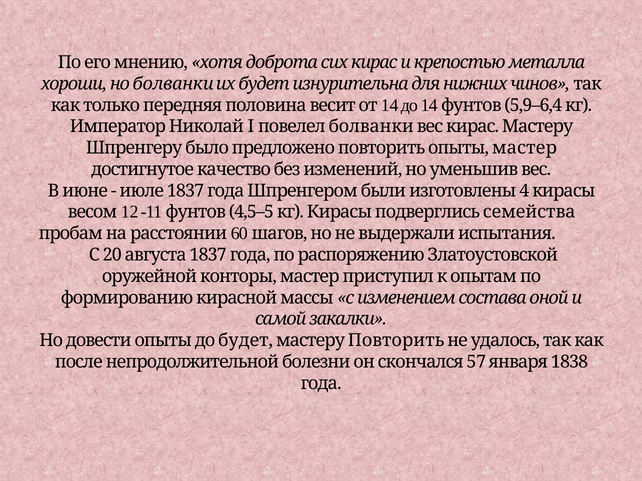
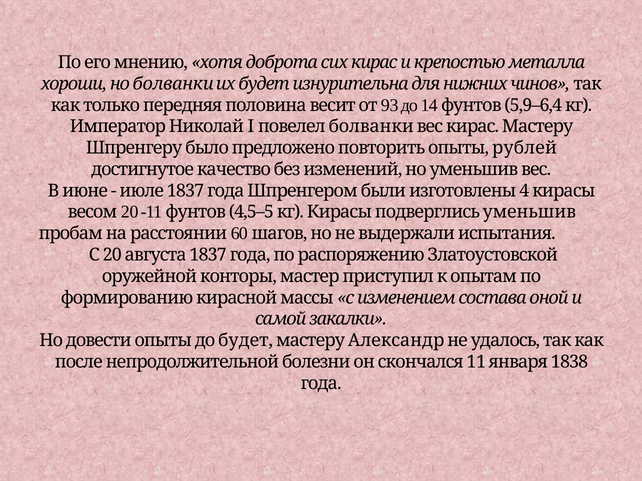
от 14: 14 -> 93
опыты мастер: мастер -> рублей
весом 12: 12 -> 20
подверглись семейства: семейства -> уменьшив
мастеру Повторить: Повторить -> Александр
57: 57 -> 11
